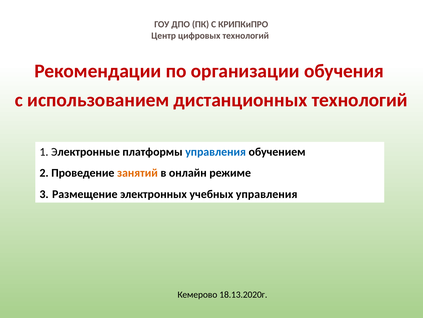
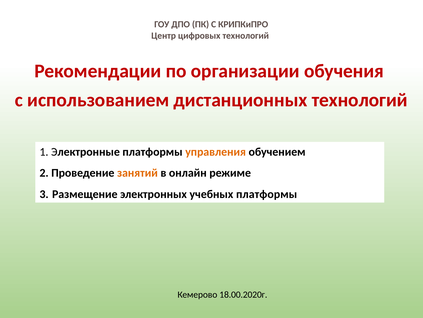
управления at (216, 151) colour: blue -> orange
учебных управления: управления -> платформы
18.13.2020г: 18.13.2020г -> 18.00.2020г
